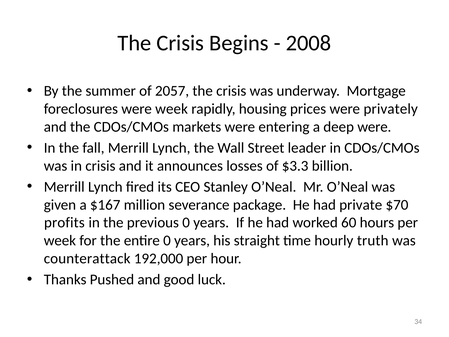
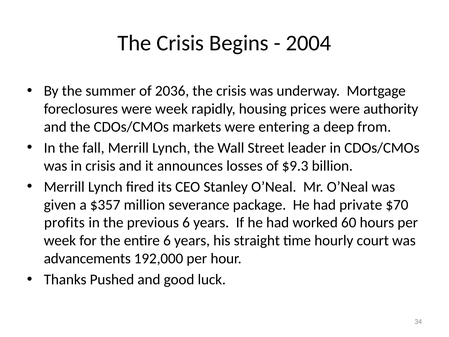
2008: 2008 -> 2004
2057: 2057 -> 2036
privately: privately -> authority
deep were: were -> from
$3.3: $3.3 -> $9.3
$167: $167 -> $357
previous 0: 0 -> 6
entire 0: 0 -> 6
truth: truth -> court
counterattack: counterattack -> advancements
